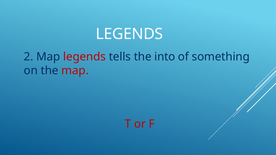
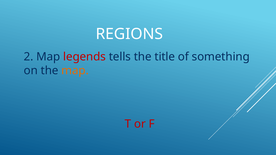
LEGENDS at (129, 34): LEGENDS -> REGIONS
into: into -> title
map at (75, 71) colour: red -> orange
